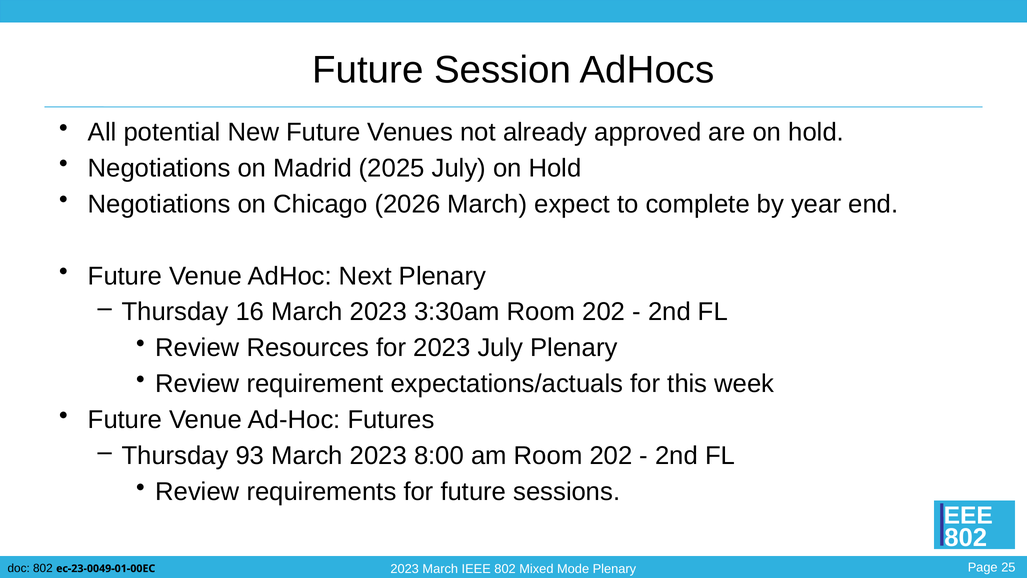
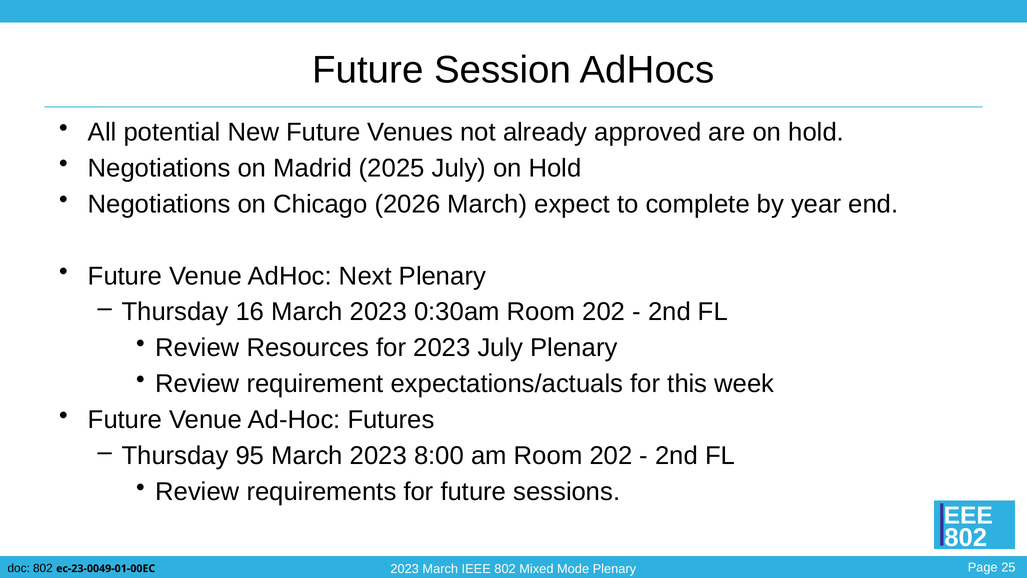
3:30am: 3:30am -> 0:30am
93: 93 -> 95
